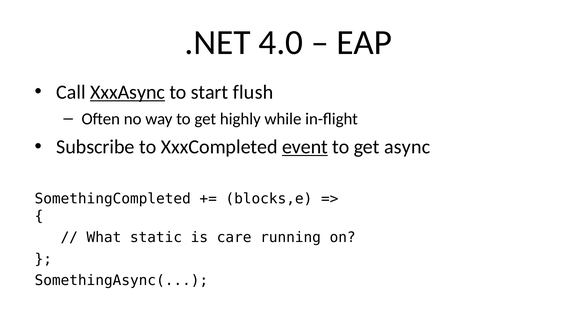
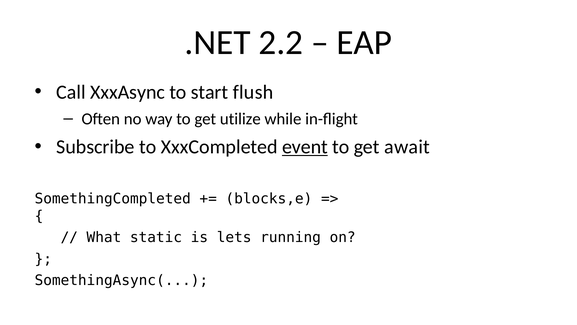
4.0: 4.0 -> 2.2
XxxAsync underline: present -> none
highly: highly -> utilize
async: async -> await
care: care -> lets
